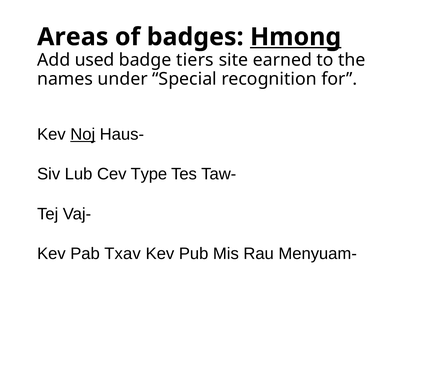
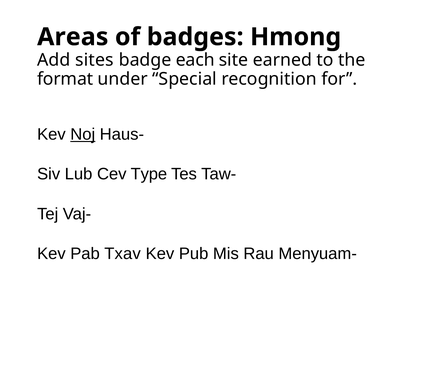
Hmong underline: present -> none
used: used -> sites
tiers: tiers -> each
names: names -> format
